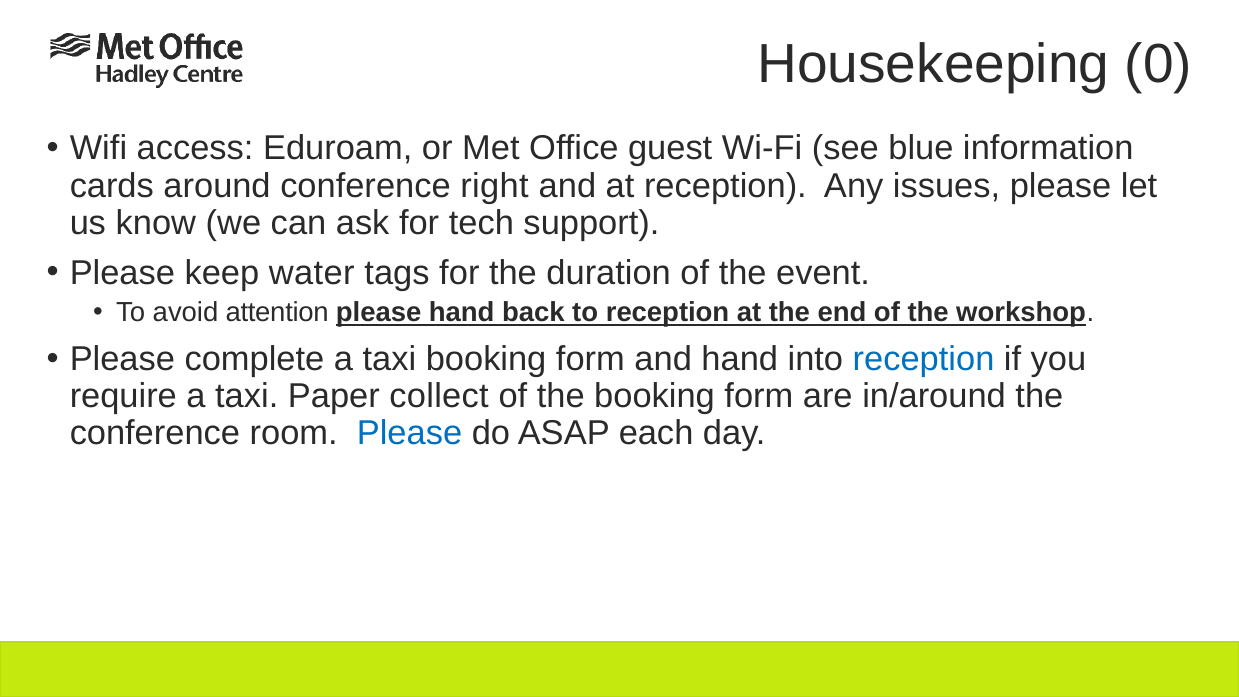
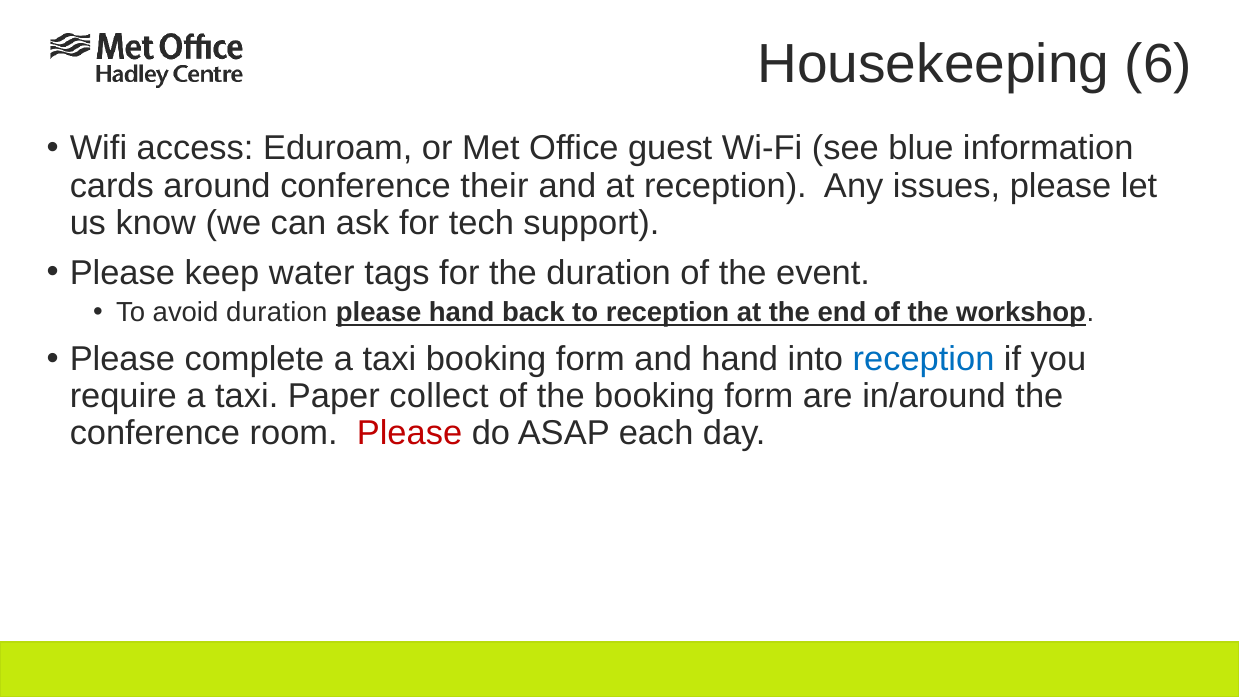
0: 0 -> 6
right: right -> their
avoid attention: attention -> duration
Please at (410, 434) colour: blue -> red
